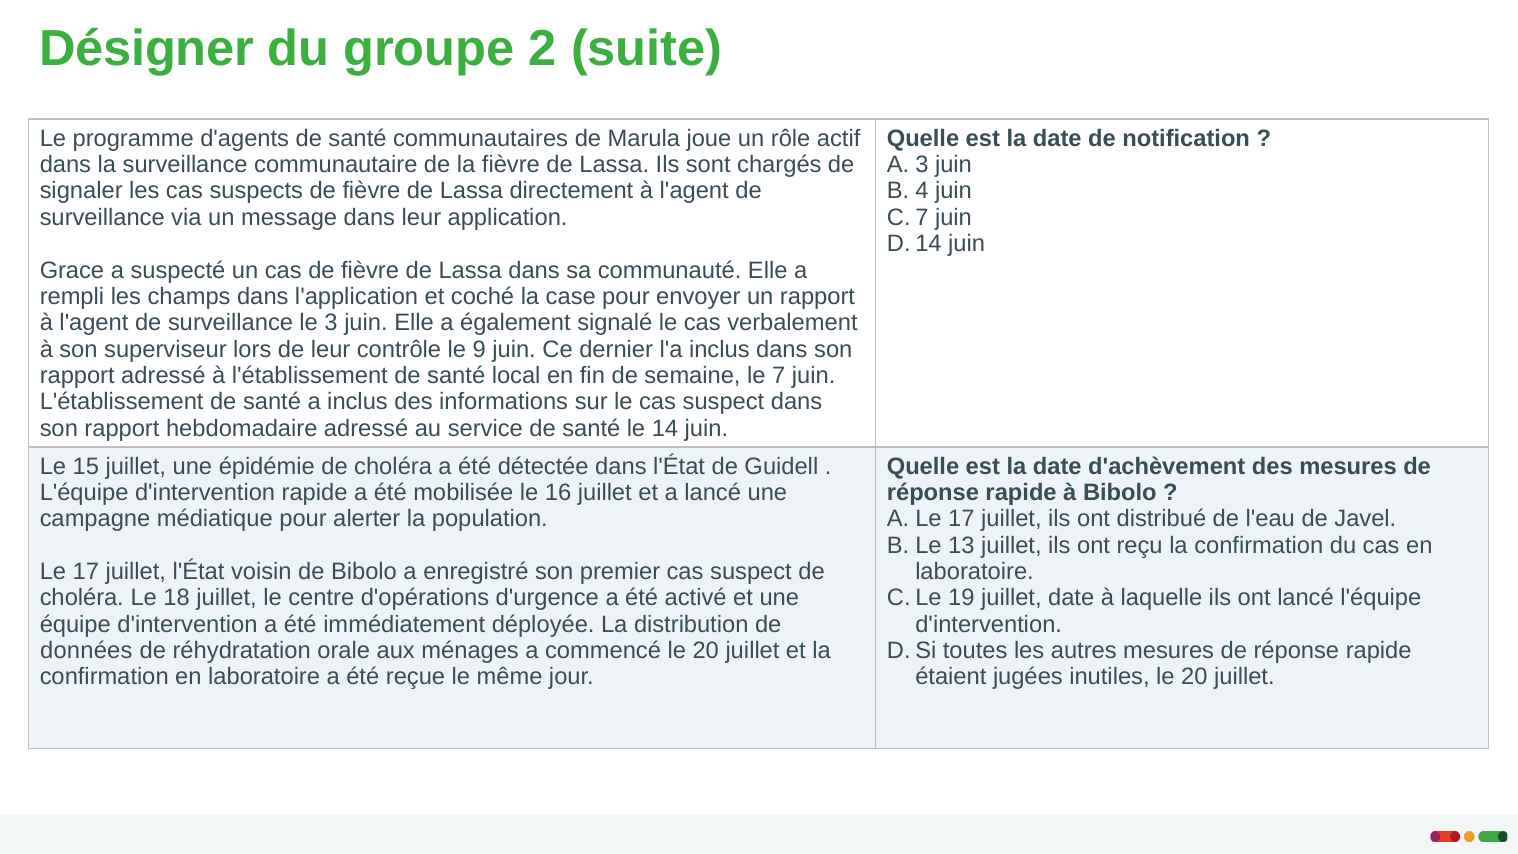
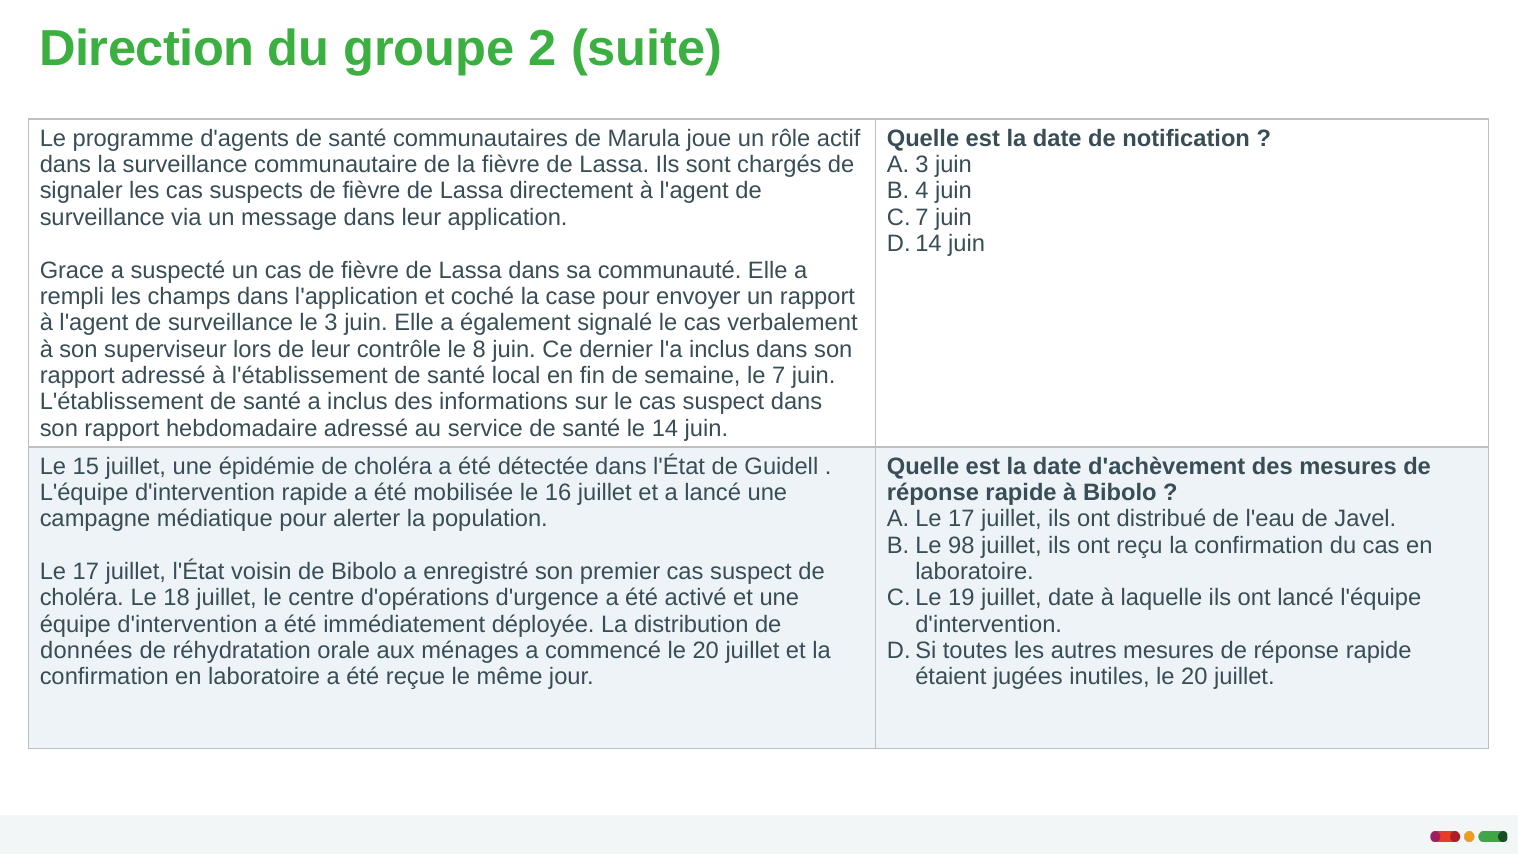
Désigner: Désigner -> Direction
9: 9 -> 8
13: 13 -> 98
